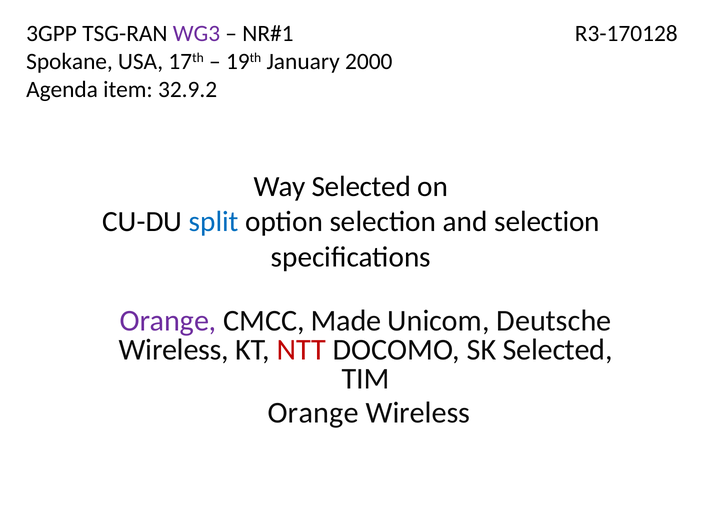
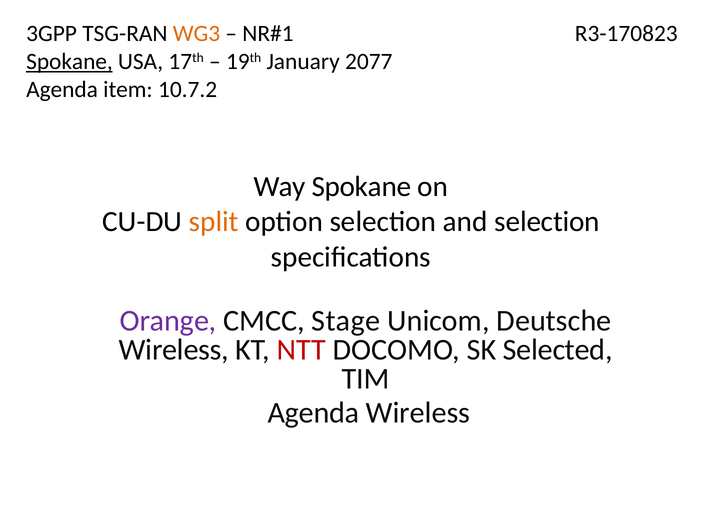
WG3 colour: purple -> orange
R3-170128: R3-170128 -> R3-170823
Spokane at (69, 62) underline: none -> present
2000: 2000 -> 2077
32.9.2: 32.9.2 -> 10.7.2
Way Selected: Selected -> Spokane
split colour: blue -> orange
Made: Made -> Stage
Orange at (313, 413): Orange -> Agenda
